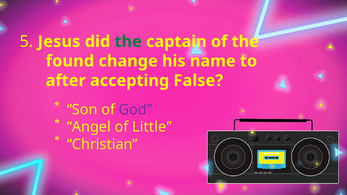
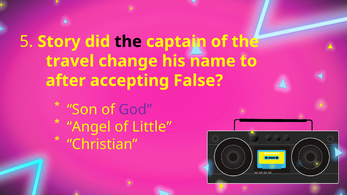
Jesus: Jesus -> Story
the at (128, 42) colour: green -> black
found: found -> travel
